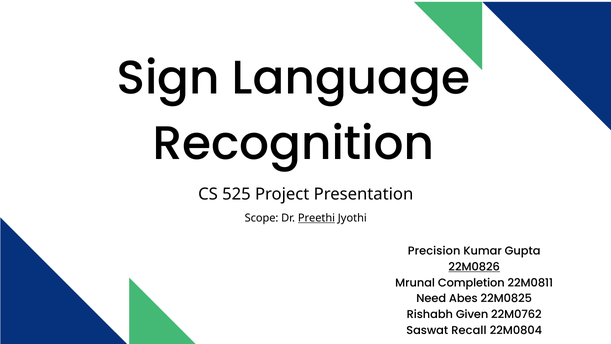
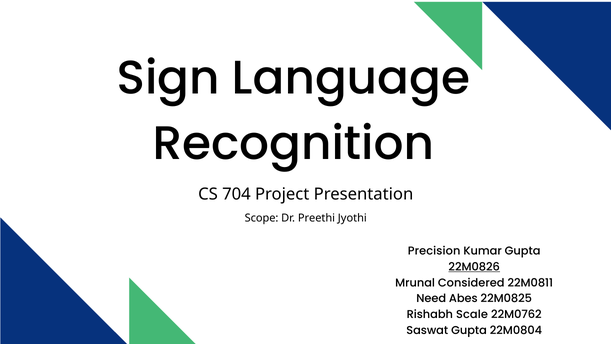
525: 525 -> 704
Preethi underline: present -> none
Completion: Completion -> Considered
Given: Given -> Scale
Saswat Recall: Recall -> Gupta
